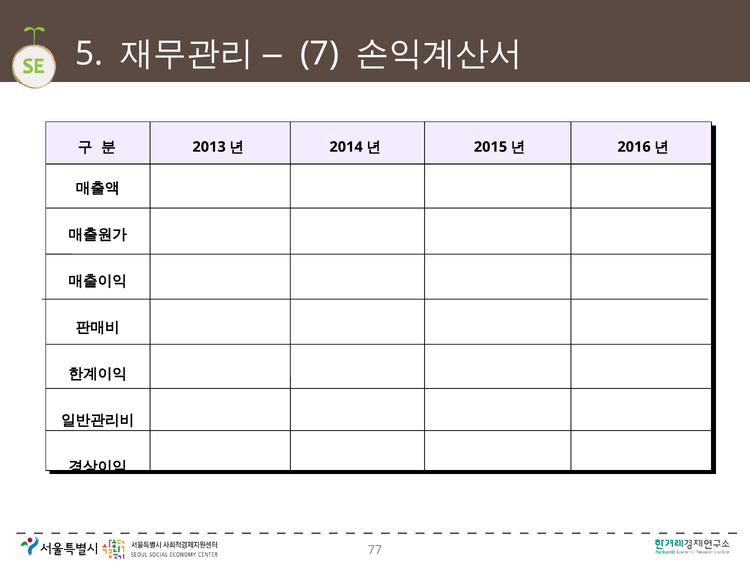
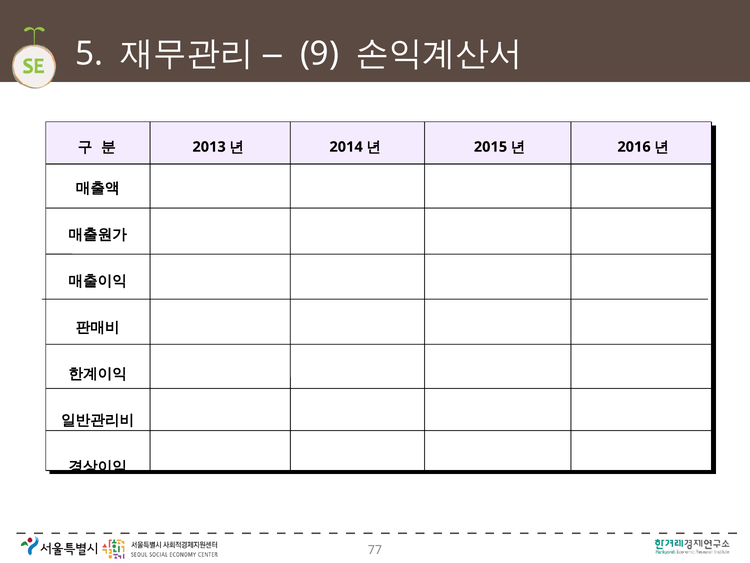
7: 7 -> 9
